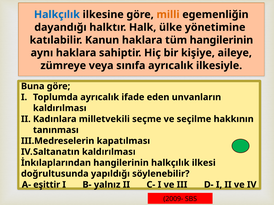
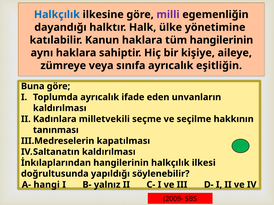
milli colour: orange -> purple
ilkesiyle: ilkesiyle -> eşitliğin
eşittir: eşittir -> hangi
